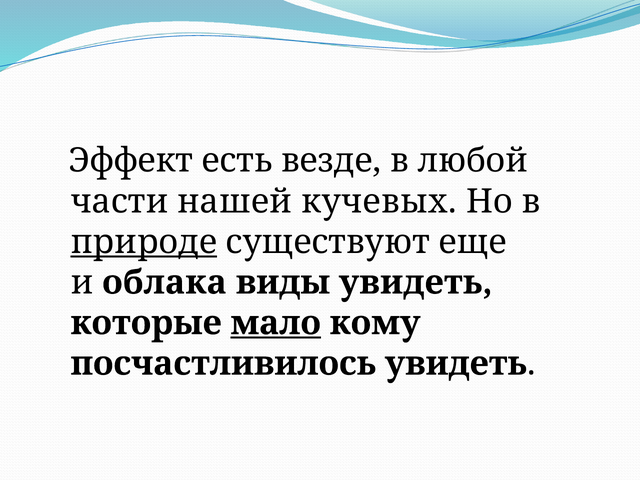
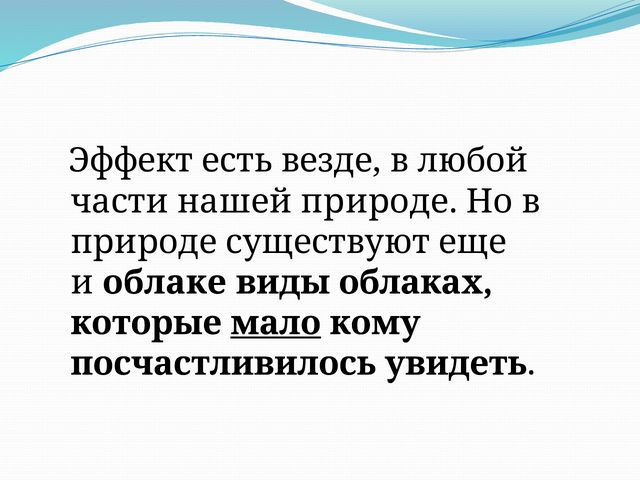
нашей кучевых: кучевых -> природе
природе at (144, 242) underline: present -> none
облака: облака -> облаке
виды увидеть: увидеть -> облаках
